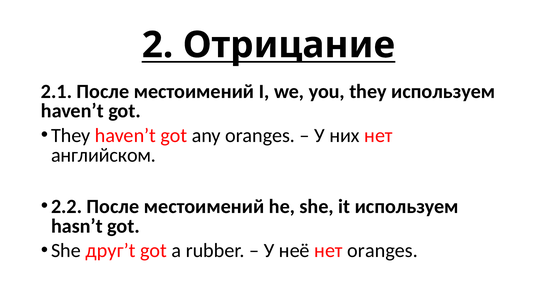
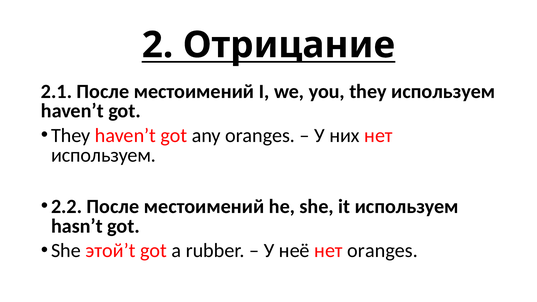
английском at (104, 155): английском -> используем
друг’t: друг’t -> этой’t
